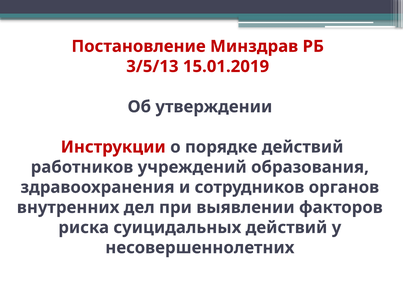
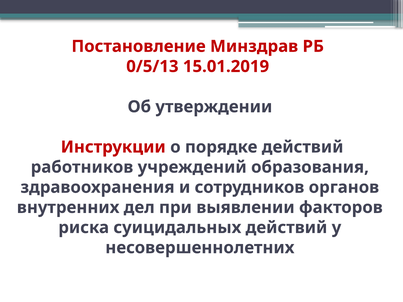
3/5/13: 3/5/13 -> 0/5/13
